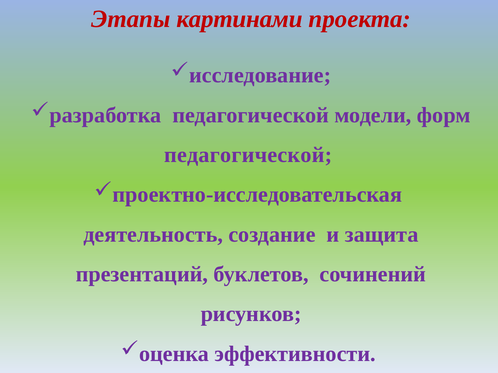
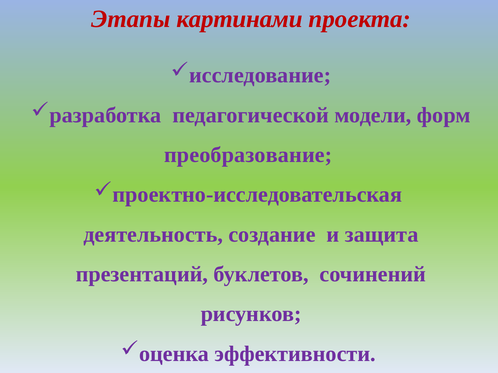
педагогической at (248, 155): педагогической -> преобразование
